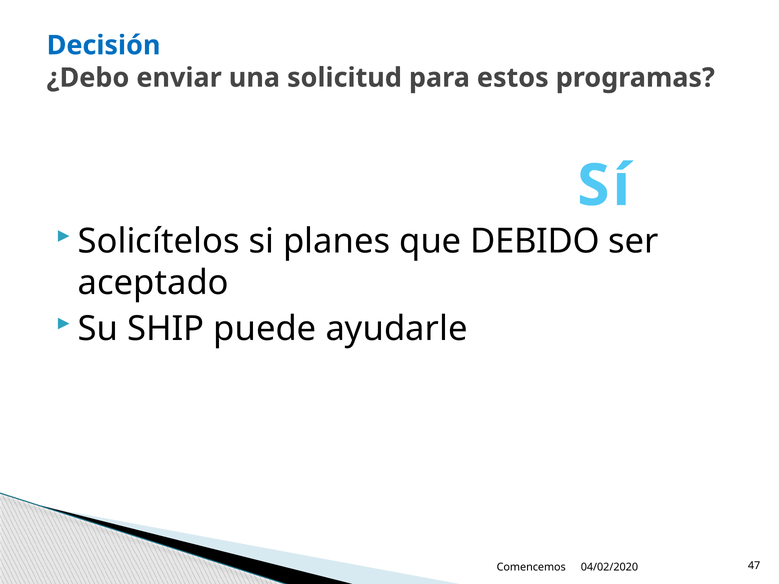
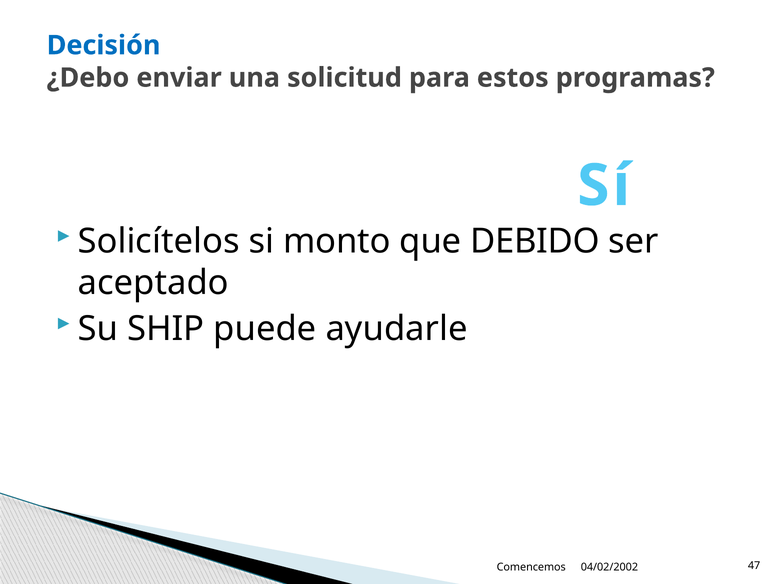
planes: planes -> monto
04/02/2020: 04/02/2020 -> 04/02/2002
